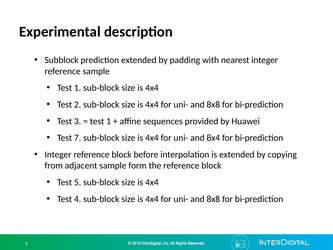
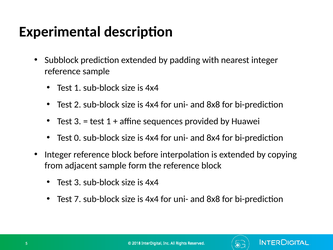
7: 7 -> 0
5 at (78, 182): 5 -> 3
4: 4 -> 7
